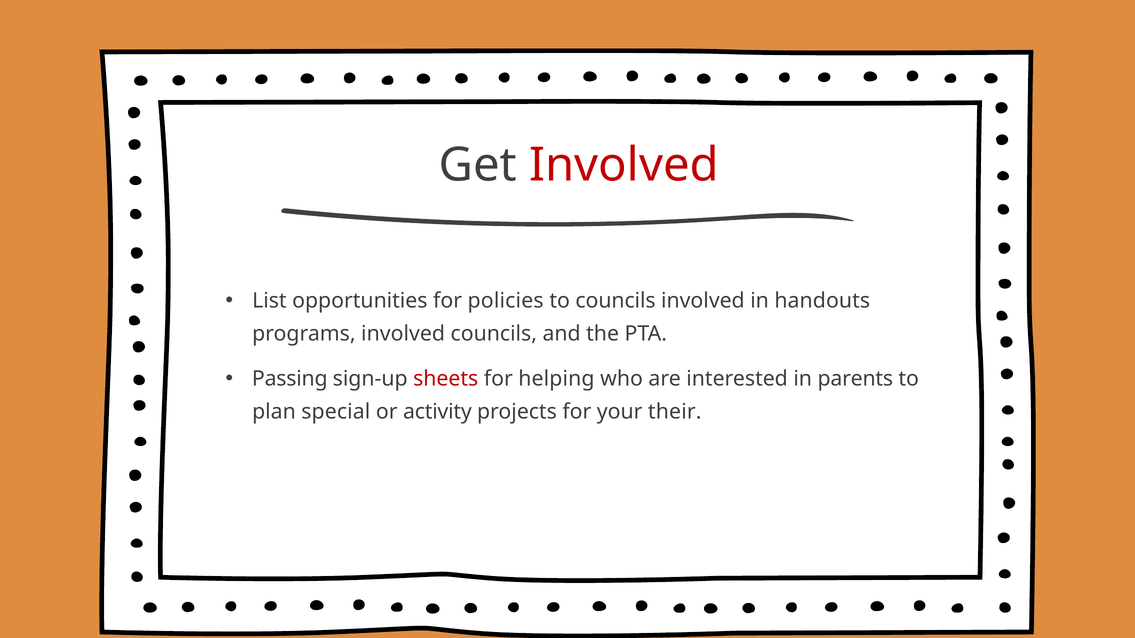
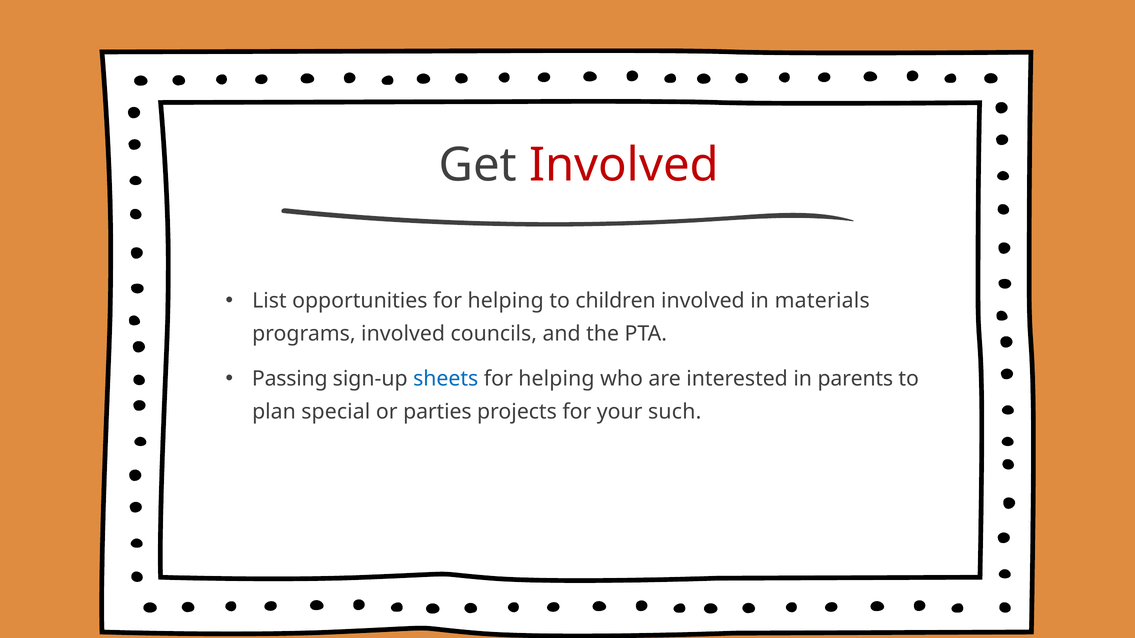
opportunities for policies: policies -> helping
to councils: councils -> children
handouts: handouts -> materials
sheets colour: red -> blue
activity: activity -> parties
their: their -> such
